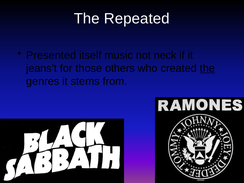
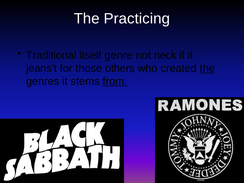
Repeated: Repeated -> Practicing
Presented: Presented -> Traditional
music: music -> genre
from underline: none -> present
